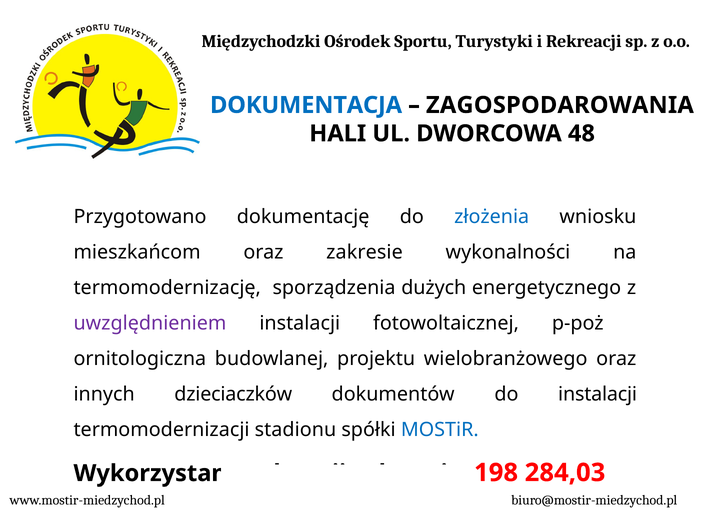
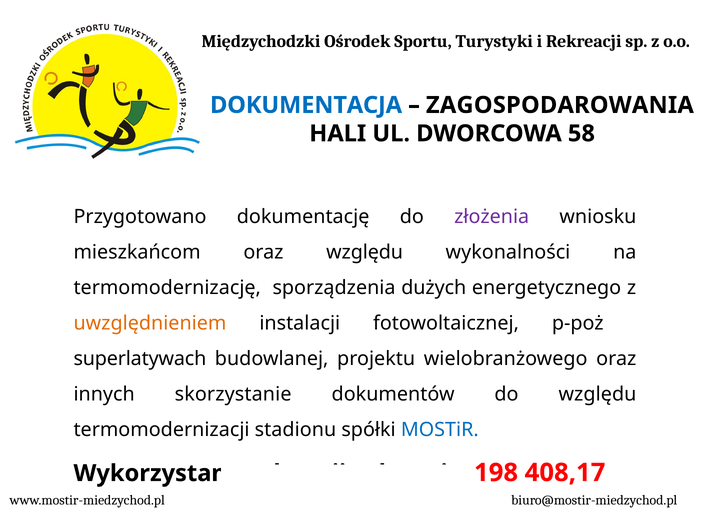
48: 48 -> 58
złożenia colour: blue -> purple
oraz zakresie: zakresie -> względu
uwzględnieniem colour: purple -> orange
ornitologiczna: ornitologiczna -> superlatywach
dzieciaczków: dzieciaczków -> skorzystanie
do instalacji: instalacji -> względu
284,03: 284,03 -> 408,17
